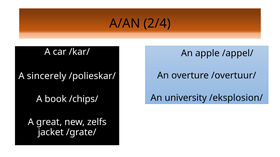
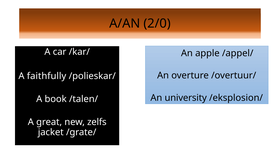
2/4: 2/4 -> 2/0
sincerely: sincerely -> faithfully
/chips/: /chips/ -> /talen/
